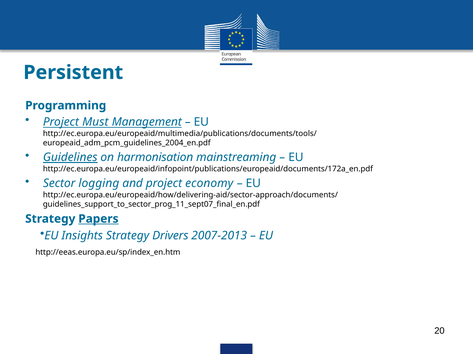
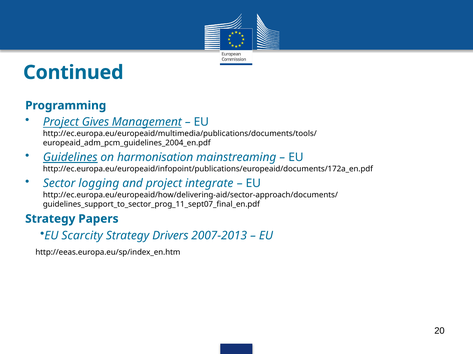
Persistent: Persistent -> Continued
Must: Must -> Gives
economy: economy -> integrate
Papers underline: present -> none
Insights: Insights -> Scarcity
